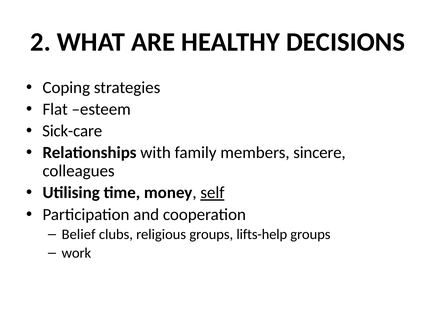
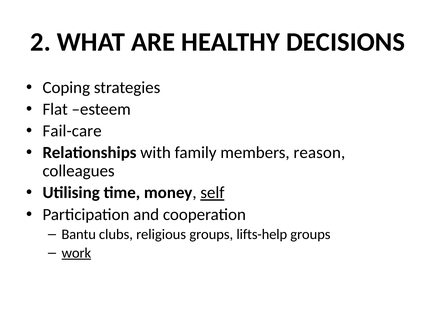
Sick-care: Sick-care -> Fail-care
sincere: sincere -> reason
Belief: Belief -> Bantu
work underline: none -> present
